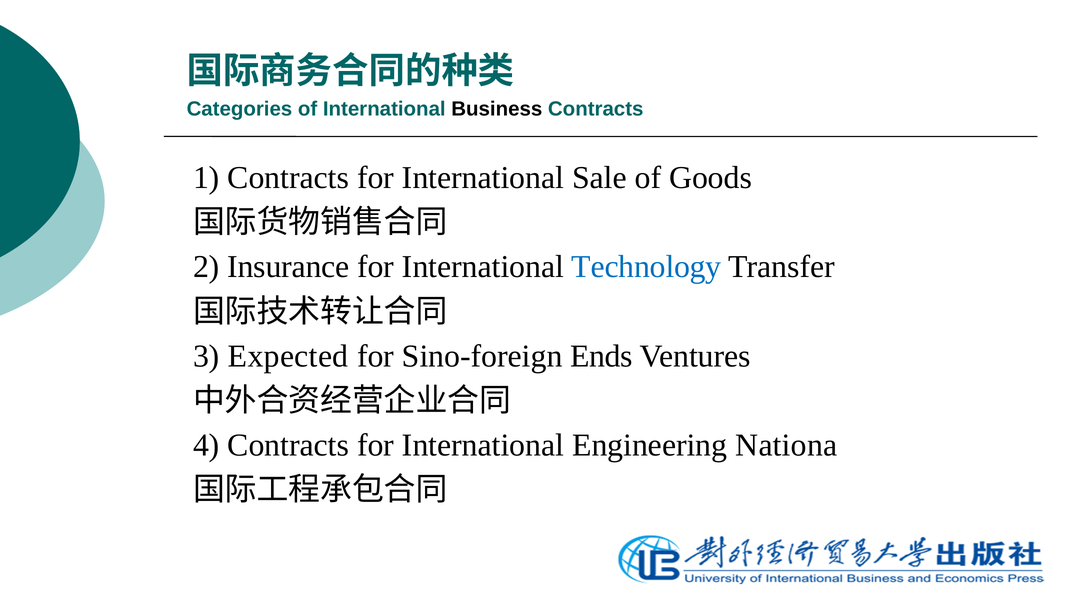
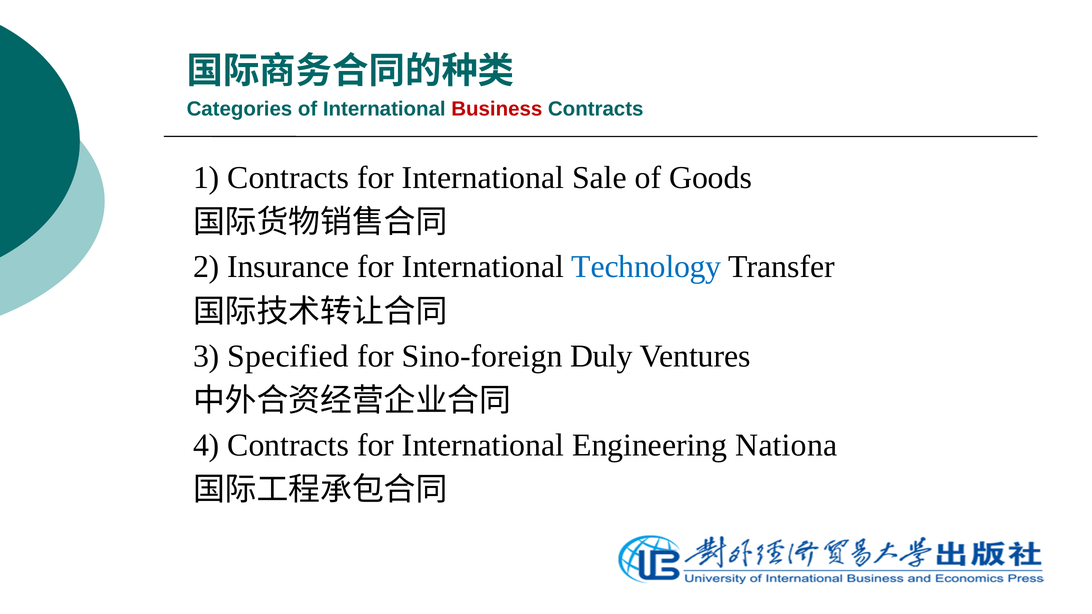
Business colour: black -> red
Expected: Expected -> Specified
Ends: Ends -> Duly
